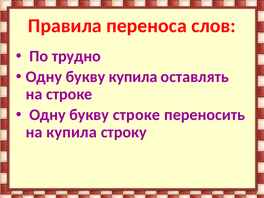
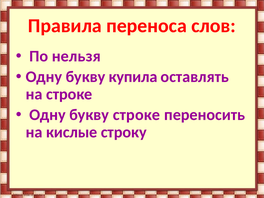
трудно: трудно -> нельзя
на купила: купила -> кислые
